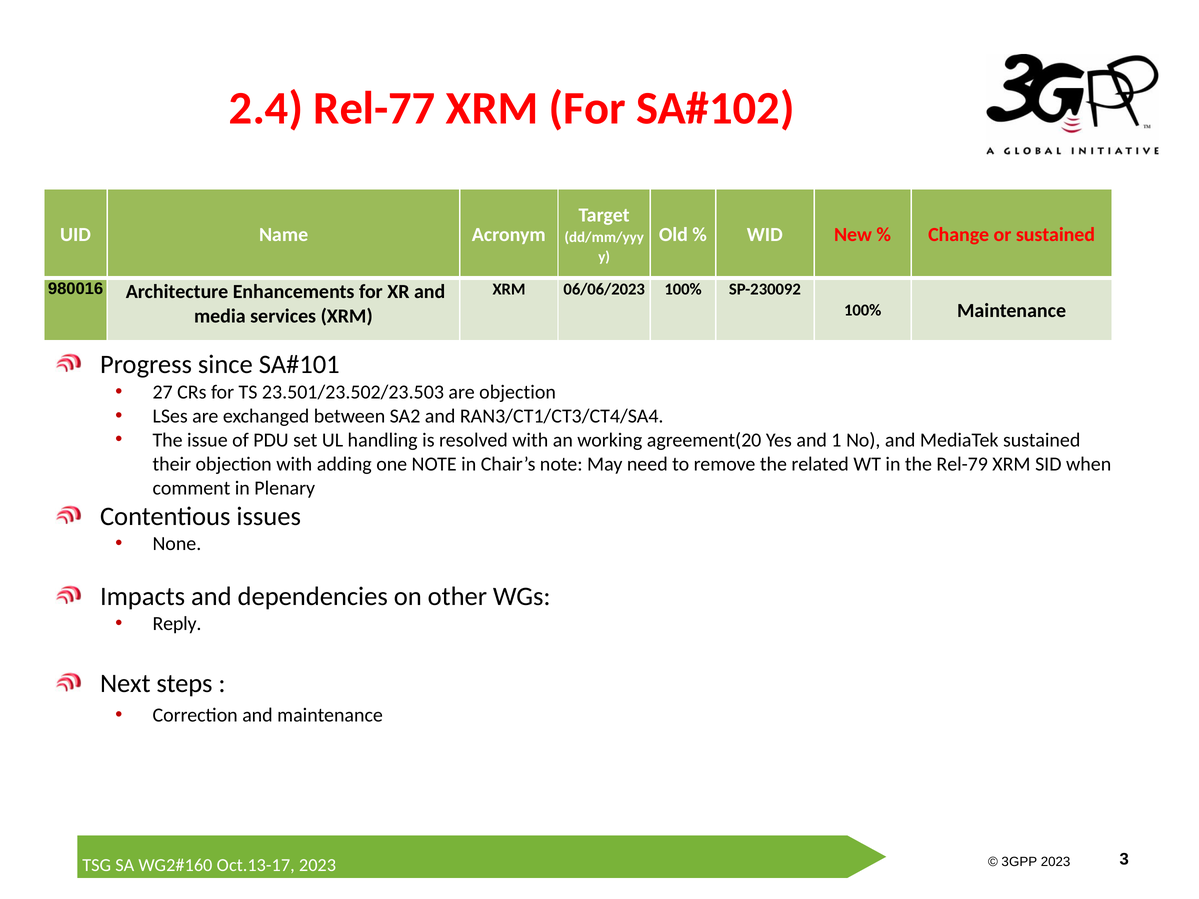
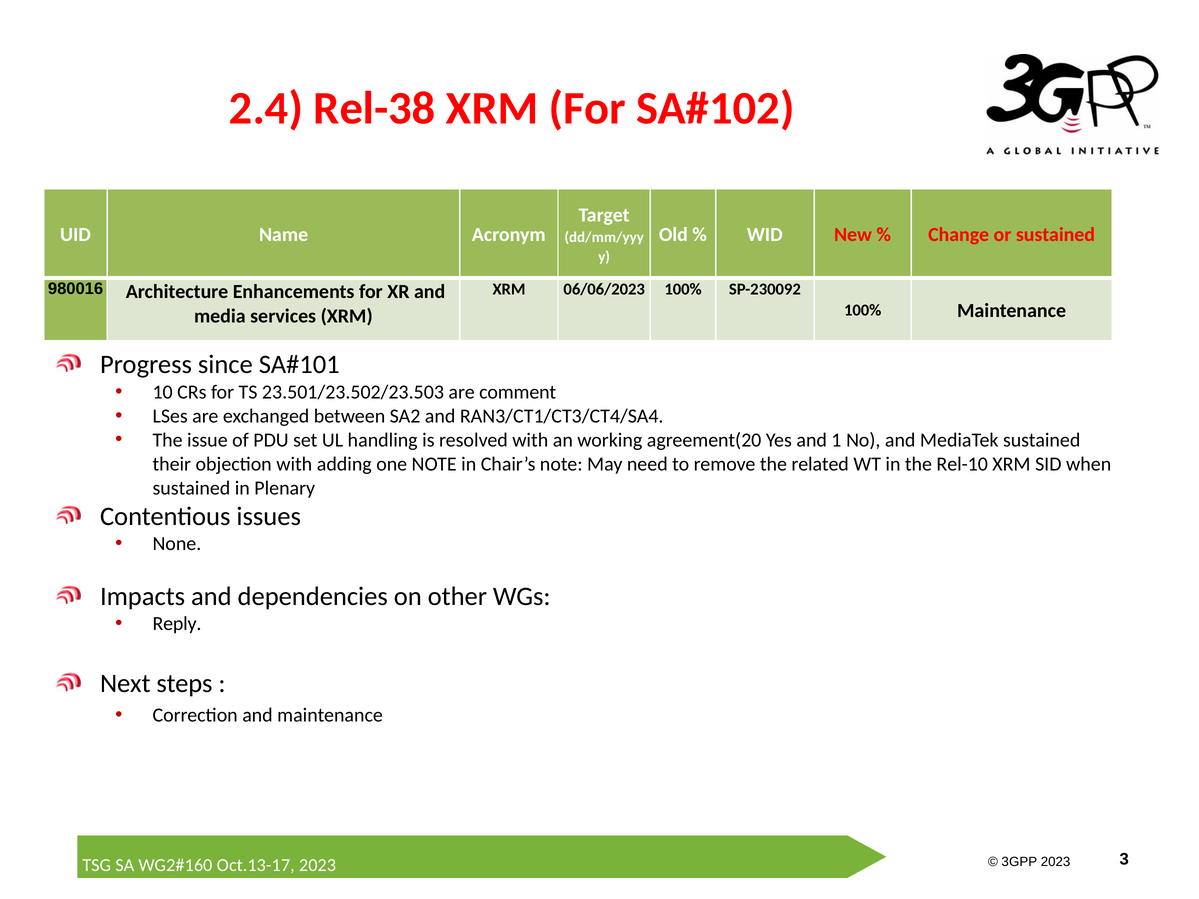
Rel-77: Rel-77 -> Rel-38
27: 27 -> 10
are objection: objection -> comment
Rel-79: Rel-79 -> Rel-10
comment at (191, 488): comment -> sustained
